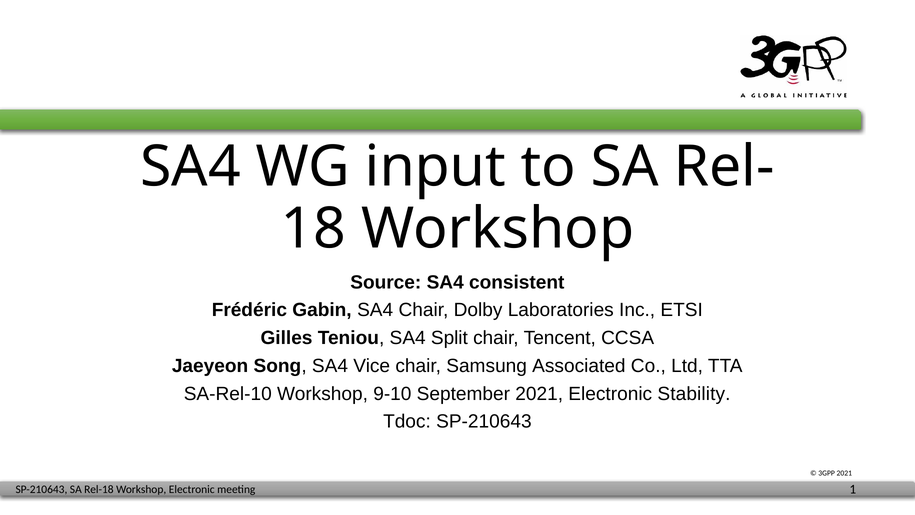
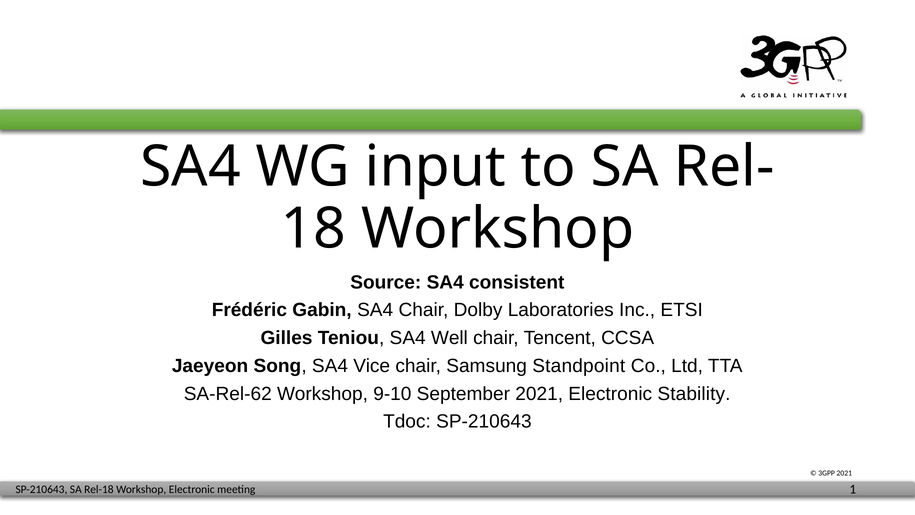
Split: Split -> Well
Associated: Associated -> Standpoint
SA-Rel-10: SA-Rel-10 -> SA-Rel-62
